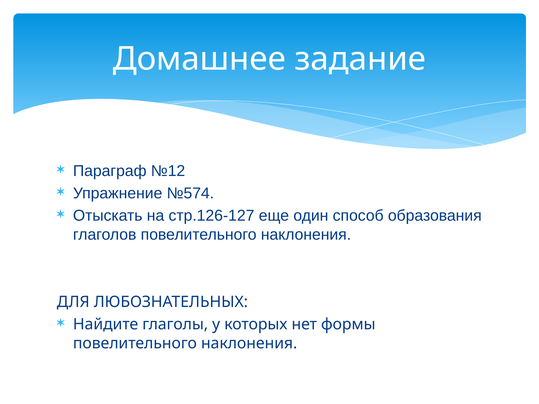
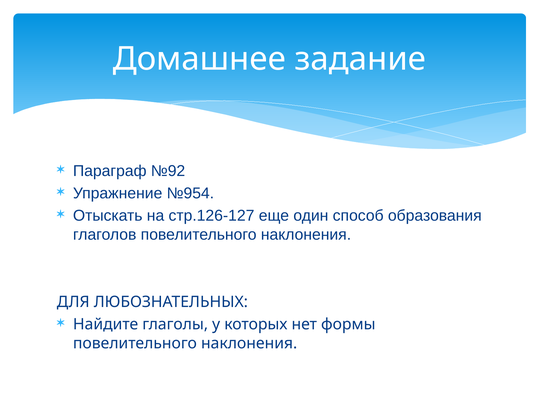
№12: №12 -> №92
№574: №574 -> №954
